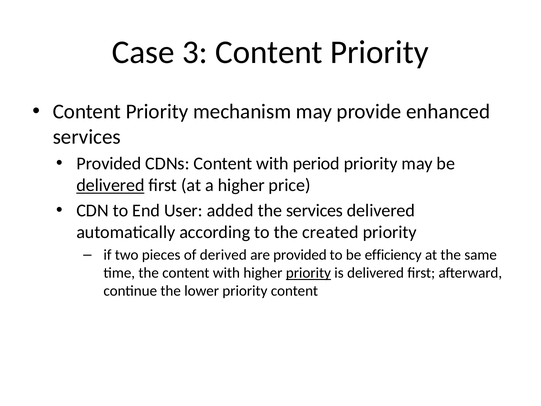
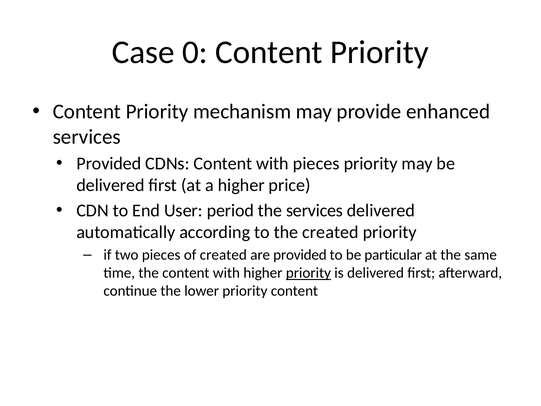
3: 3 -> 0
with period: period -> pieces
delivered at (110, 185) underline: present -> none
added: added -> period
of derived: derived -> created
efficiency: efficiency -> particular
